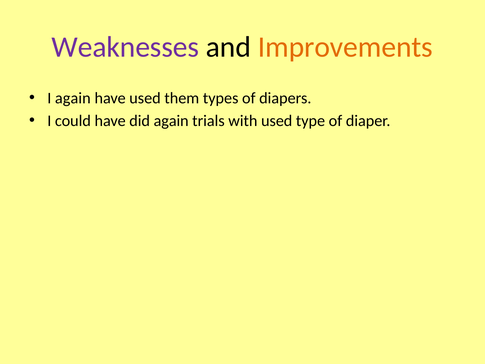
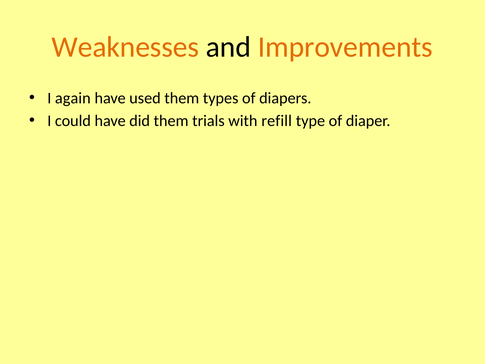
Weaknesses colour: purple -> orange
did again: again -> them
with used: used -> refill
